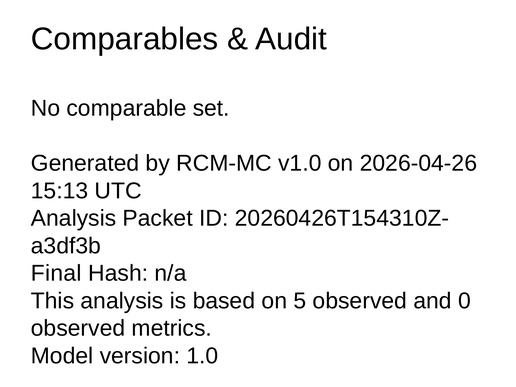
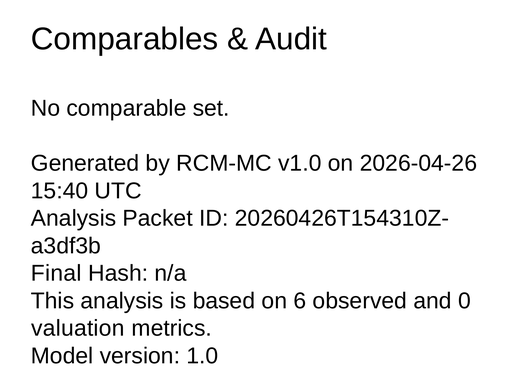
15:13: 15:13 -> 15:40
5: 5 -> 6
observed at (78, 328): observed -> valuation
